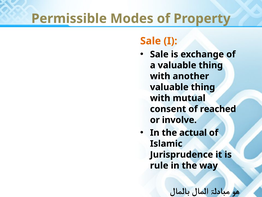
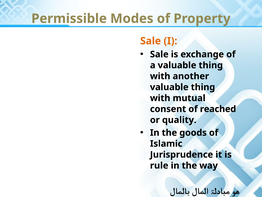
involve: involve -> quality
actual: actual -> goods
